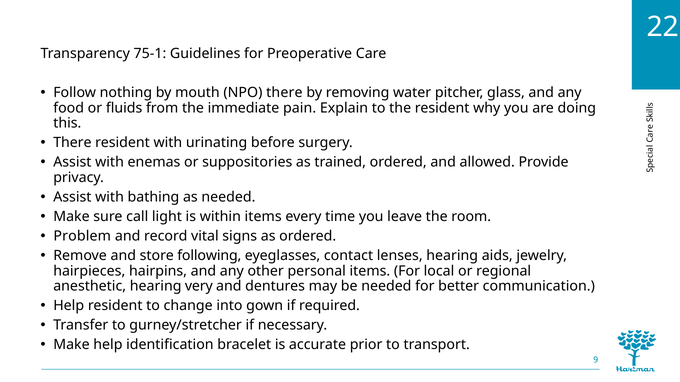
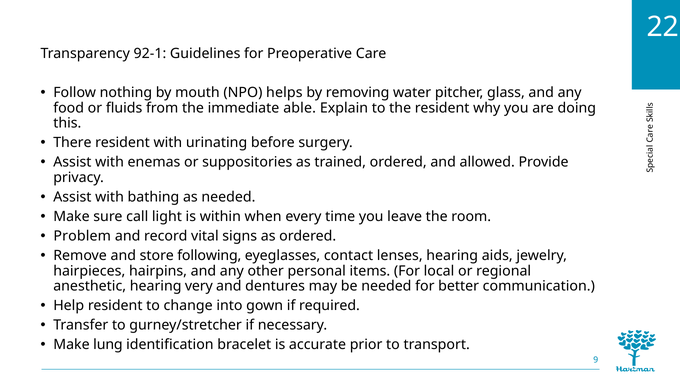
75-1: 75-1 -> 92-1
NPO there: there -> helps
pain: pain -> able
within items: items -> when
Make help: help -> lung
